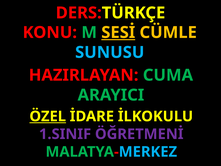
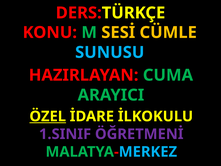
SESİ underline: present -> none
